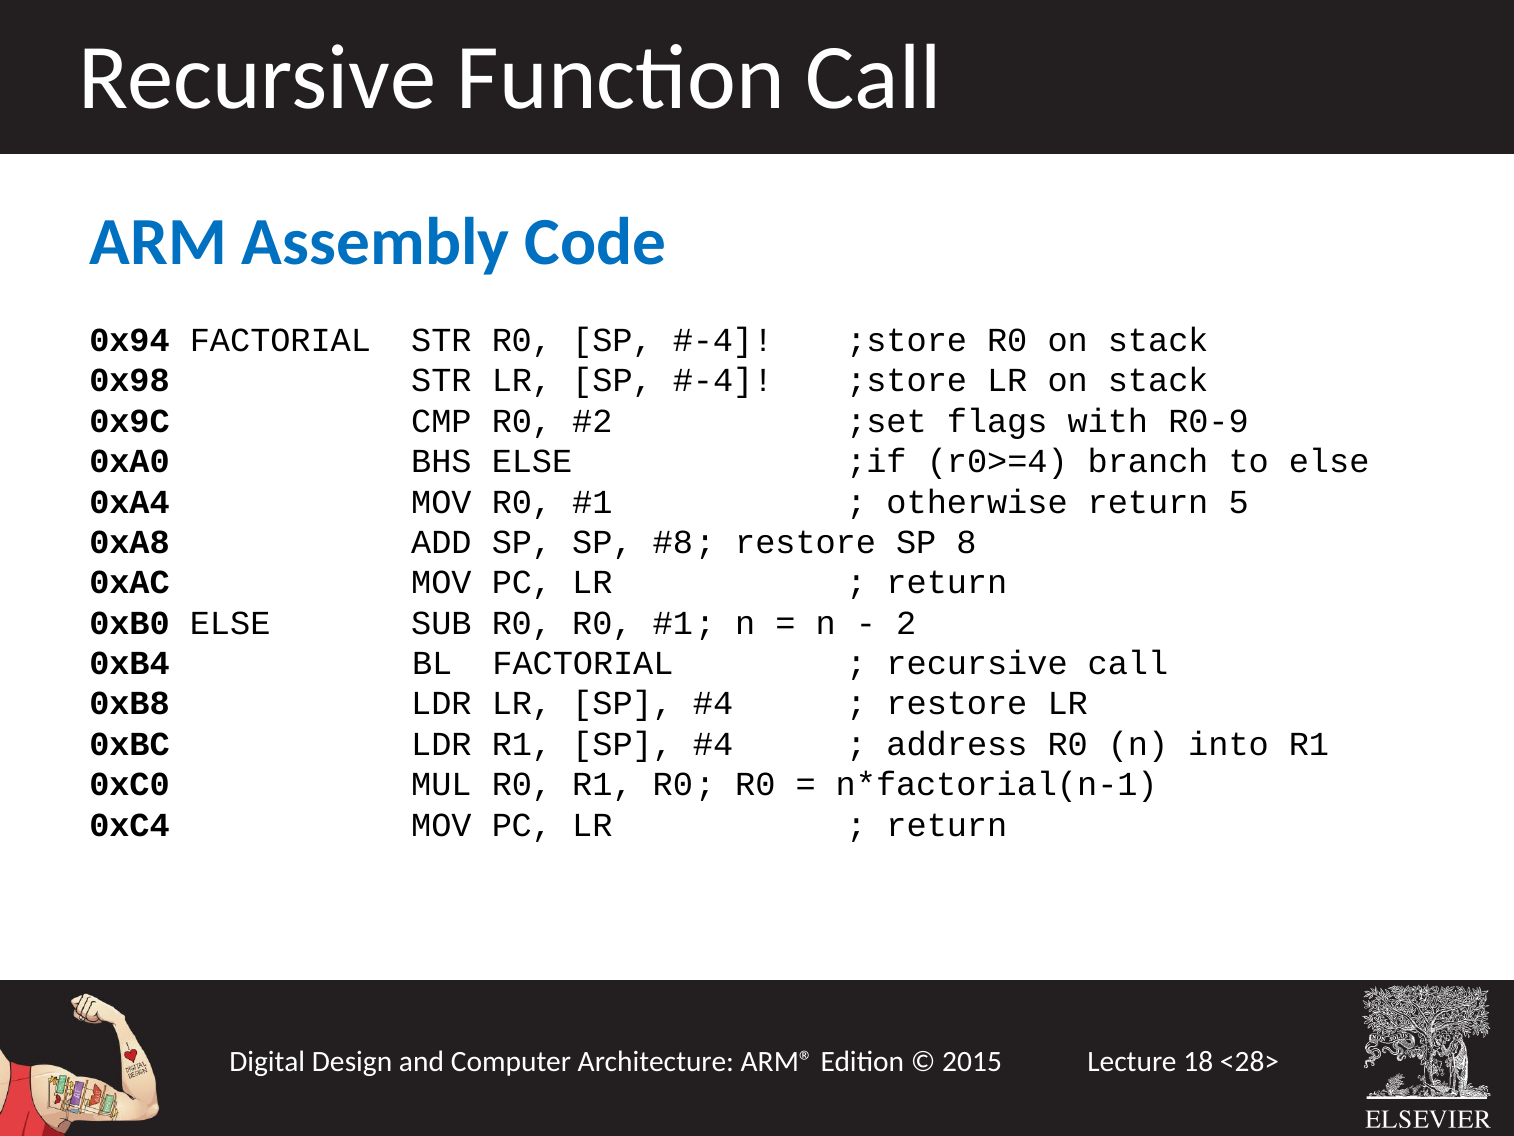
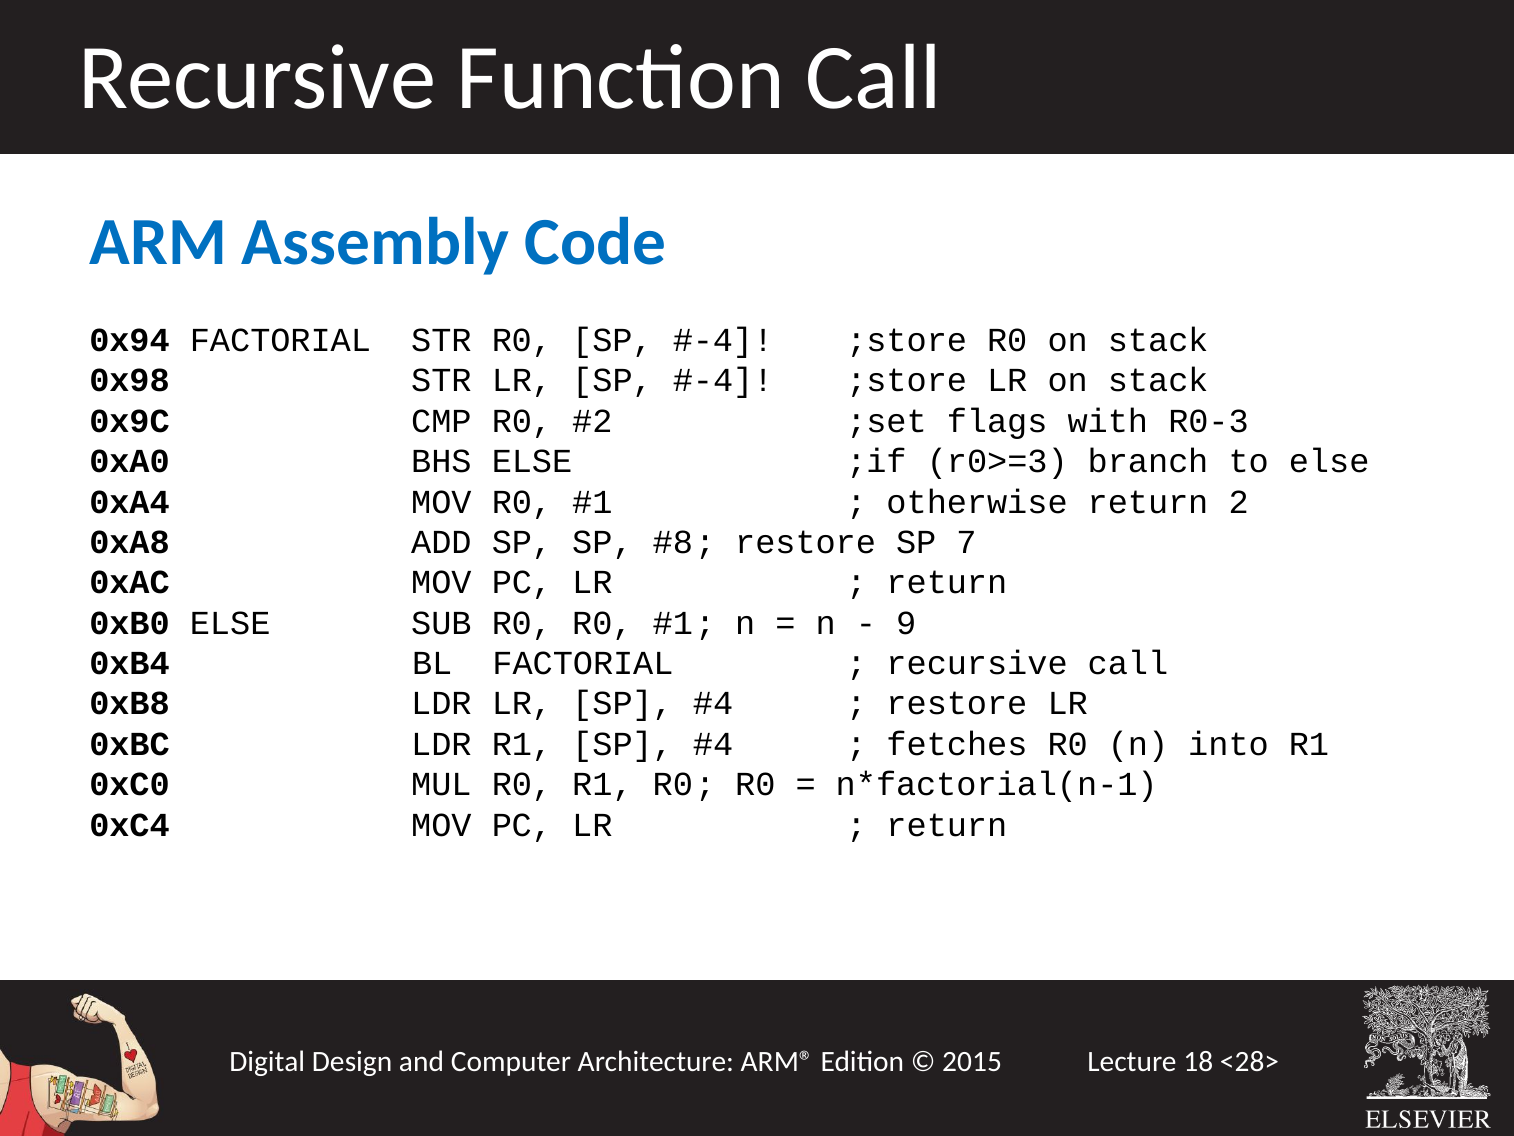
R0-9: R0-9 -> R0-3
r0>=4: r0>=4 -> r0>=3
5: 5 -> 2
8: 8 -> 7
2: 2 -> 9
address: address -> fetches
